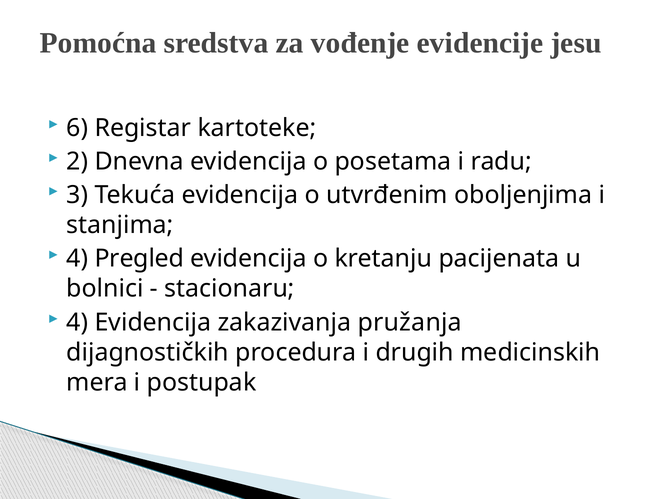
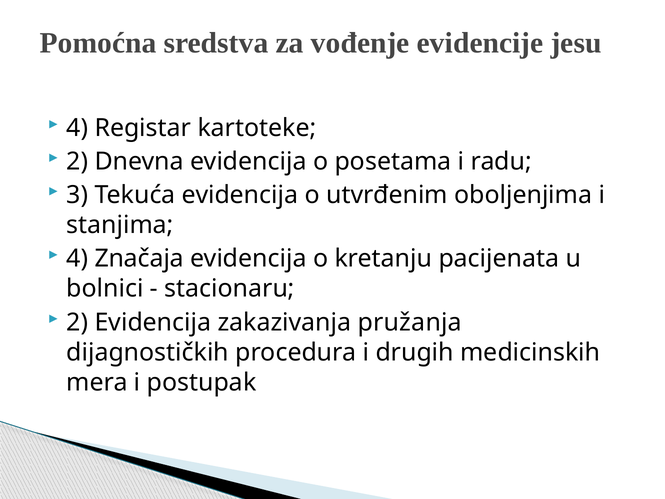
6 at (77, 128): 6 -> 4
Pregled: Pregled -> Značaja
4 at (77, 322): 4 -> 2
